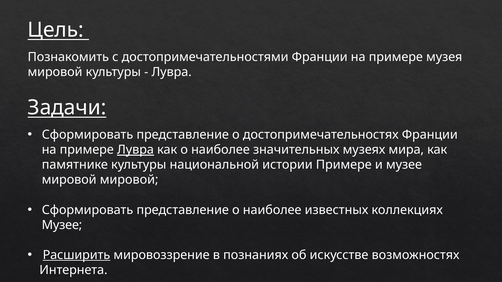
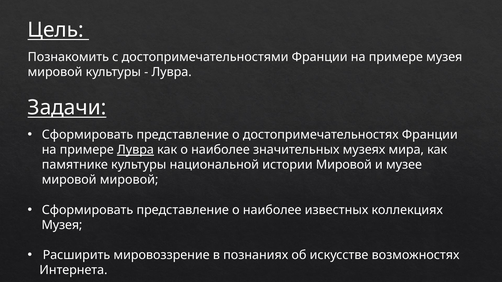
истории Примере: Примере -> Мировой
Музее at (62, 225): Музее -> Музея
Расширить underline: present -> none
